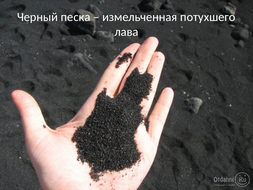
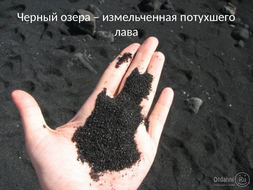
песка: песка -> озера
